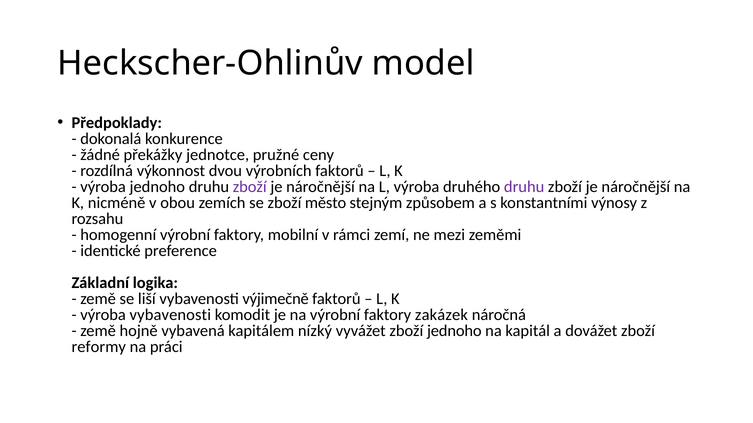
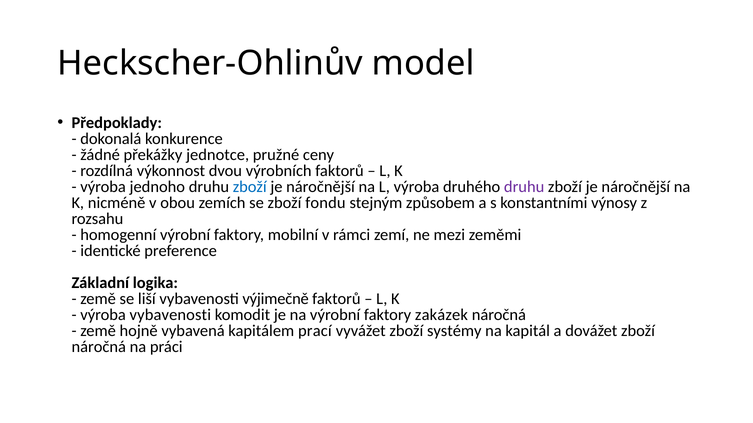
zboží at (250, 187) colour: purple -> blue
město: město -> fondu
nízký: nízký -> prací
zboží jednoho: jednoho -> systémy
reformy at (99, 347): reformy -> náročná
